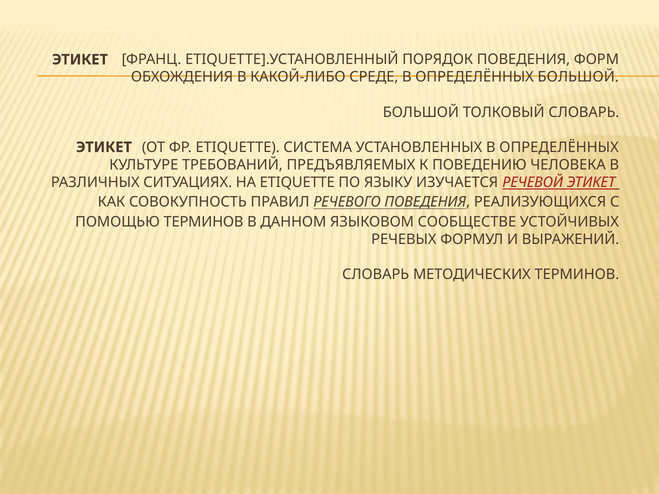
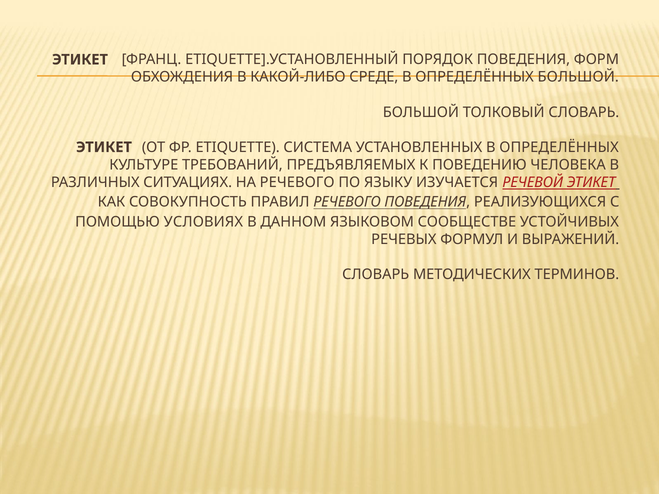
НА ETIQUETTE: ETIQUETTE -> РЕЧЕВОГО
ПОМОЩЬЮ ТЕРМИНОВ: ТЕРМИНОВ -> УСЛОВИЯХ
